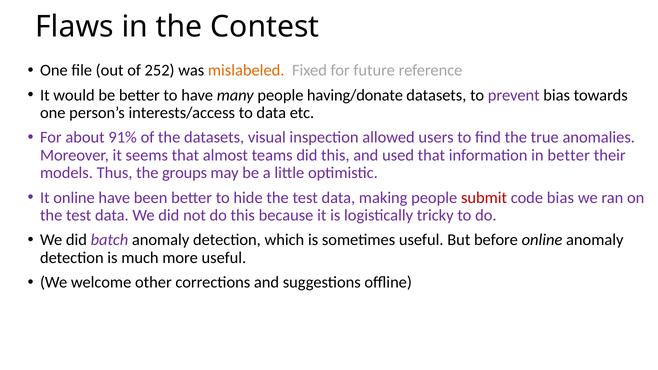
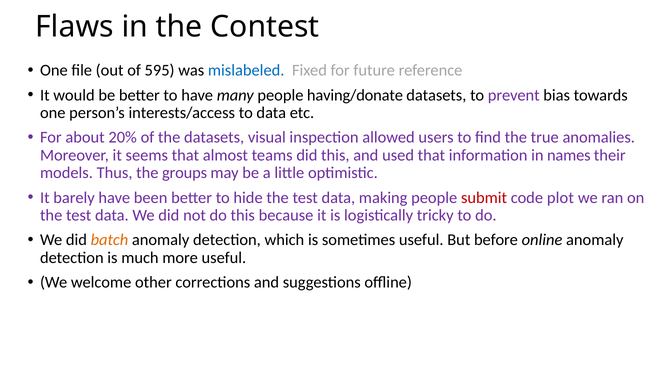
252: 252 -> 595
mislabeled colour: orange -> blue
91%: 91% -> 20%
in better: better -> names
It online: online -> barely
code bias: bias -> plot
batch colour: purple -> orange
